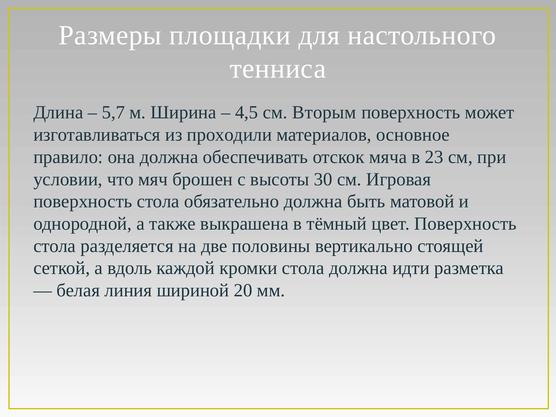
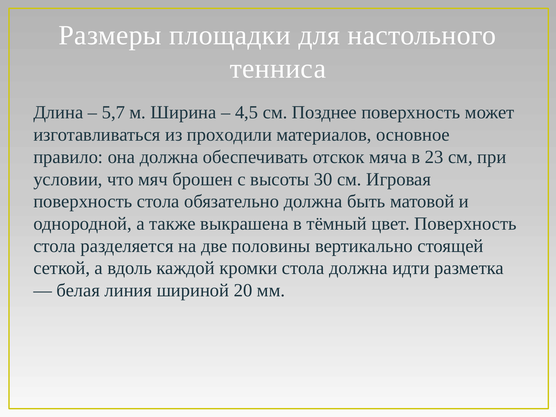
Вторым: Вторым -> Позднее
